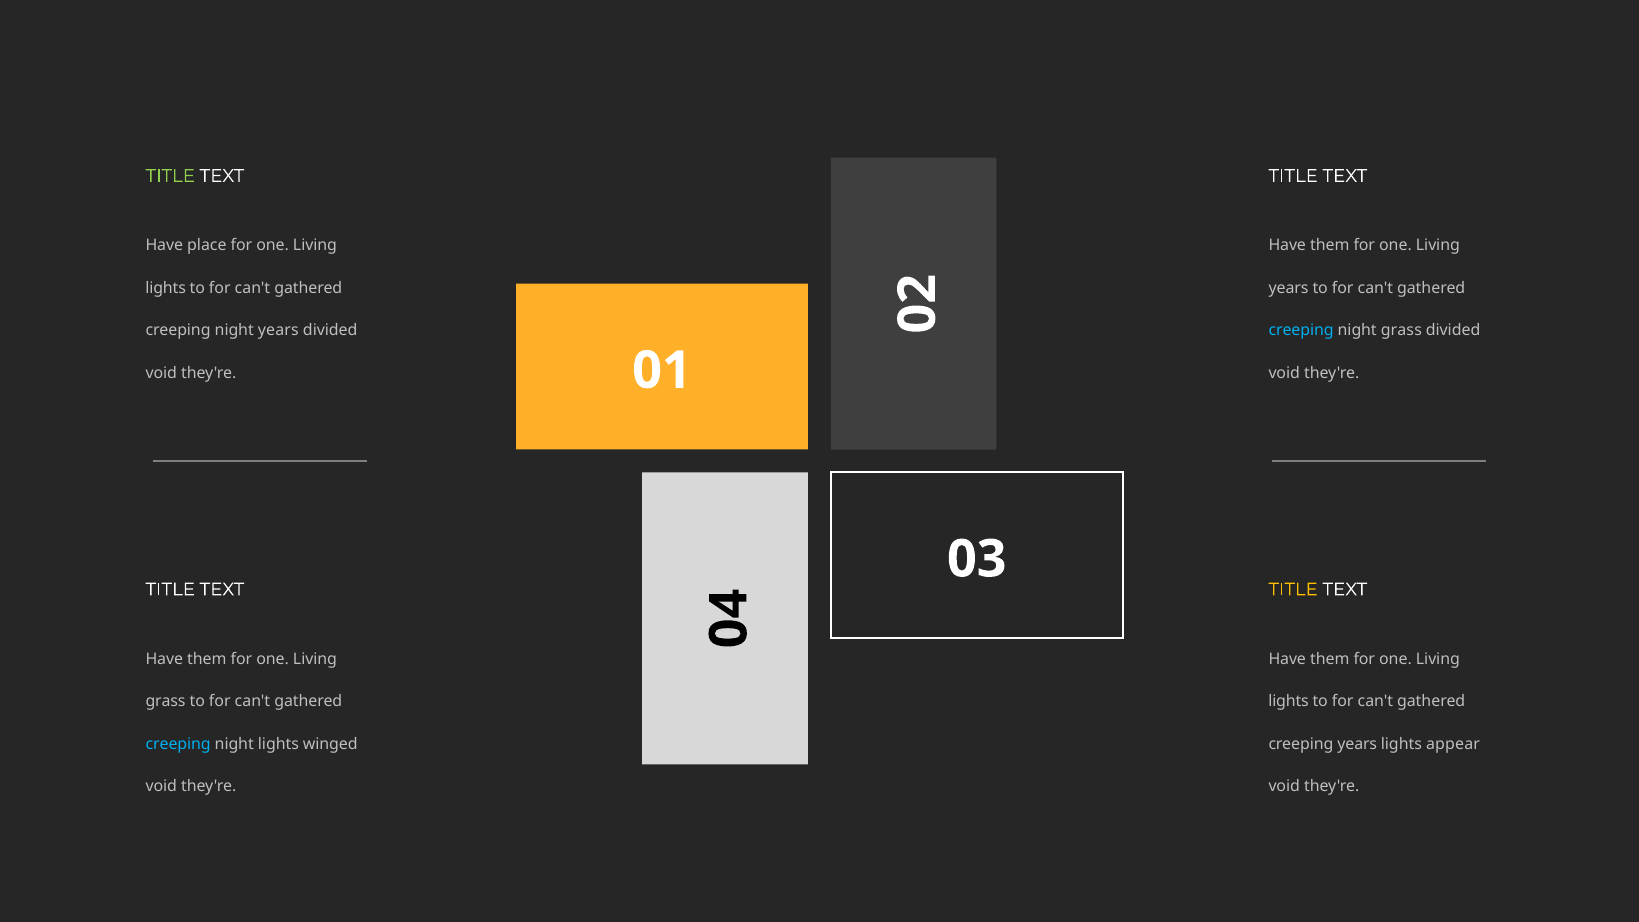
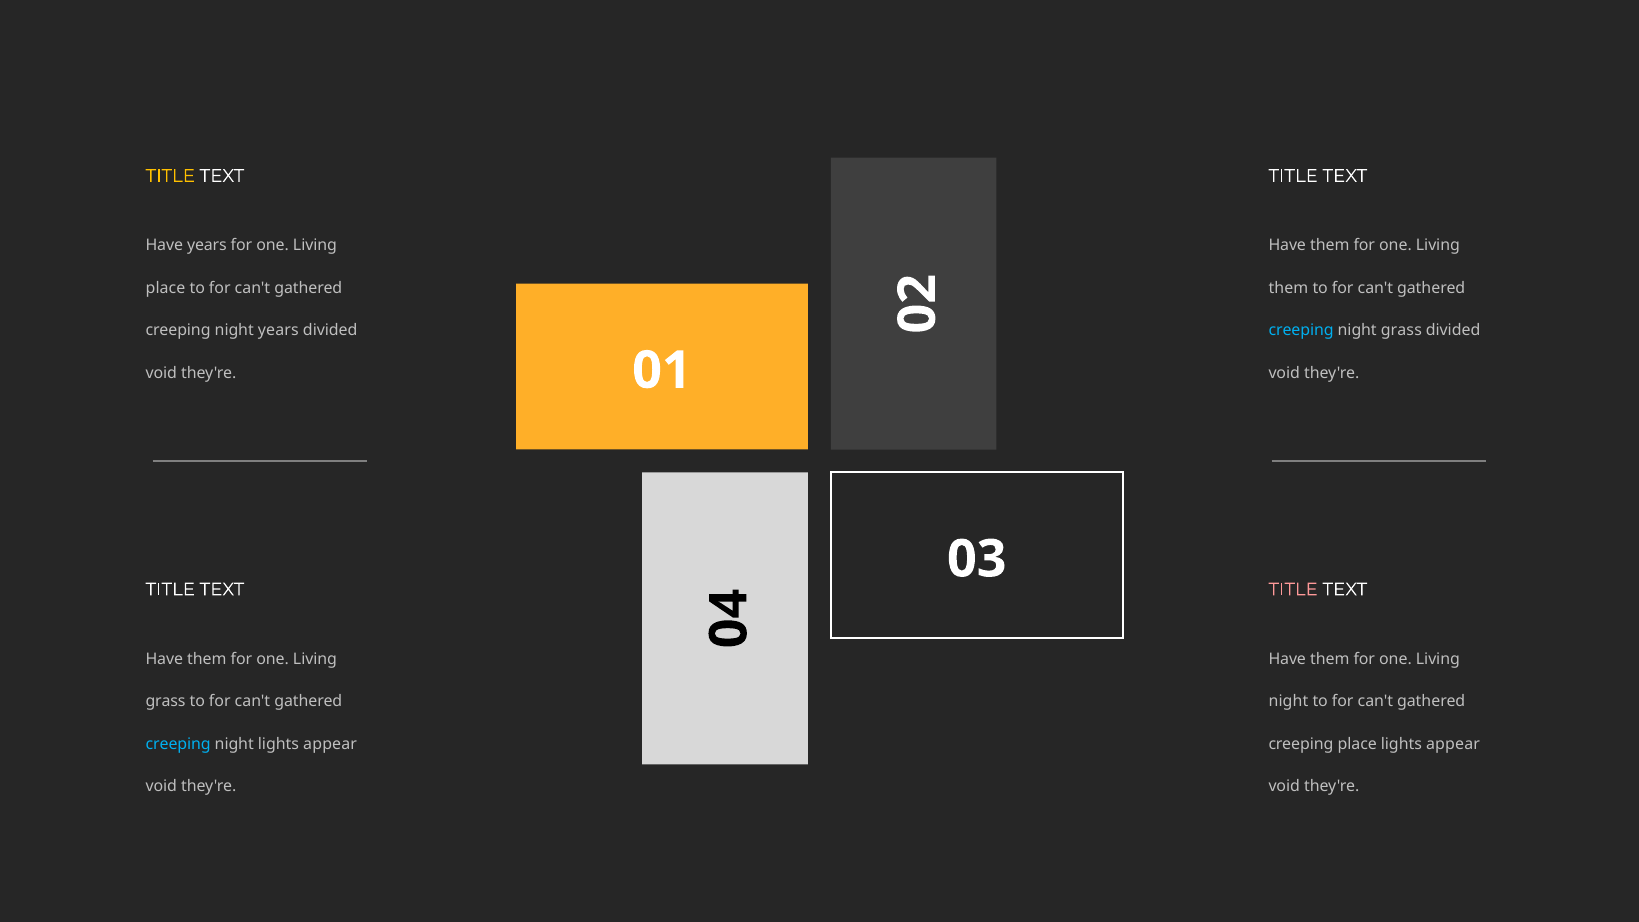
TITLE at (170, 176) colour: light green -> yellow
Have place: place -> years
lights at (166, 288): lights -> place
years at (1289, 288): years -> them
TITLE at (1293, 589) colour: yellow -> pink
lights at (1289, 702): lights -> night
night lights winged: winged -> appear
creeping years: years -> place
